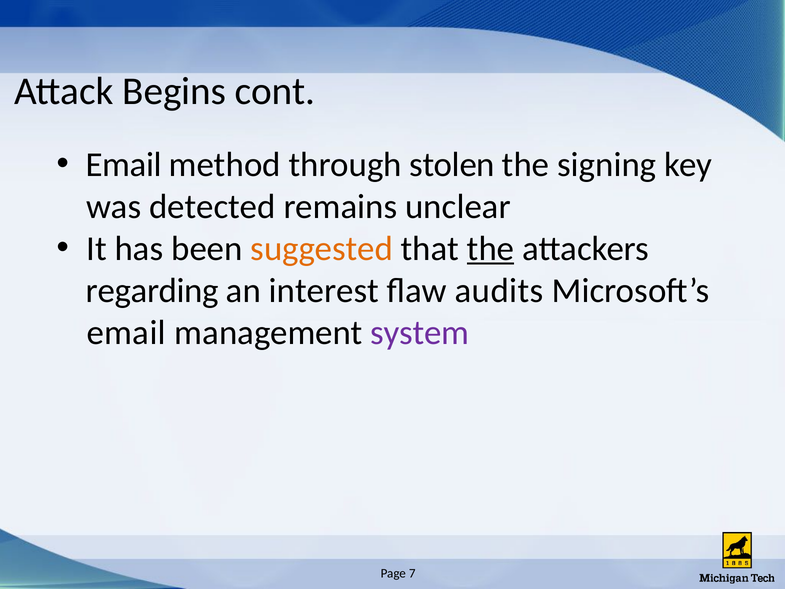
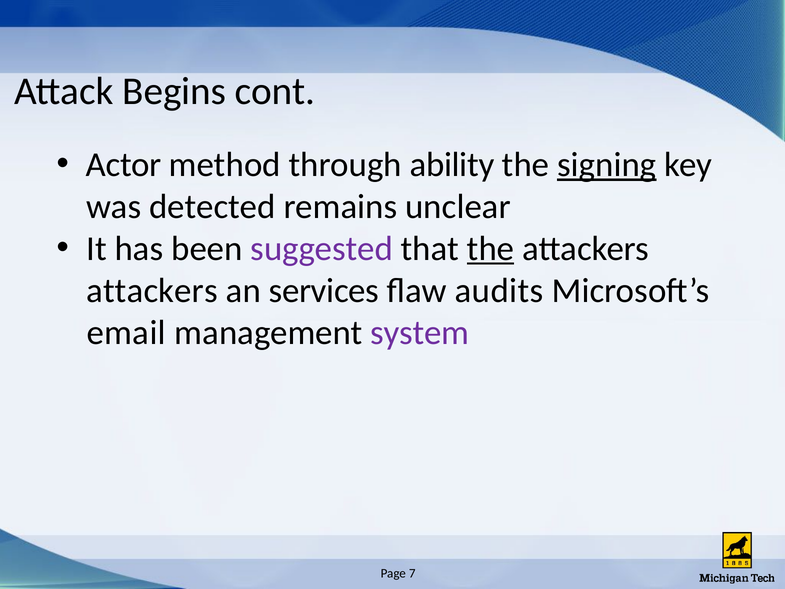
Email at (124, 165): Email -> Actor
stolen: stolen -> ability
signing underline: none -> present
suggested colour: orange -> purple
regarding at (152, 290): regarding -> attackers
interest: interest -> services
